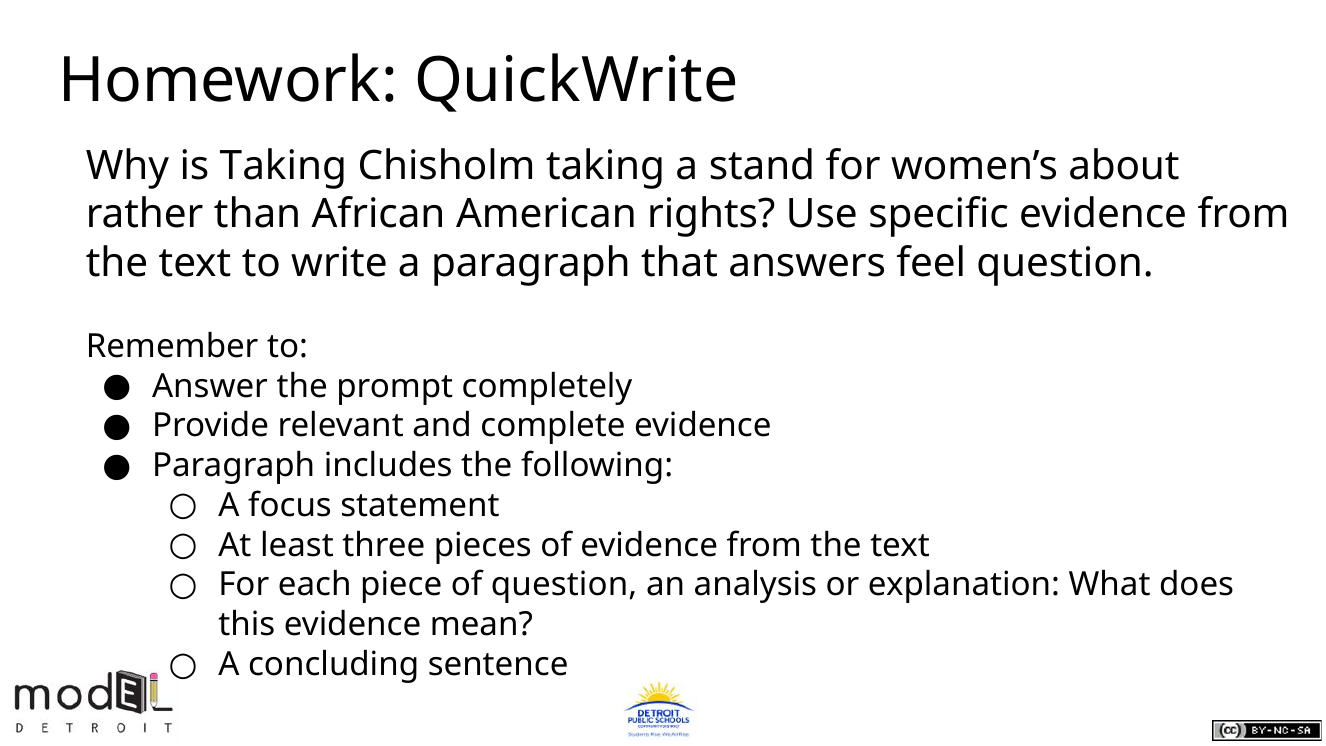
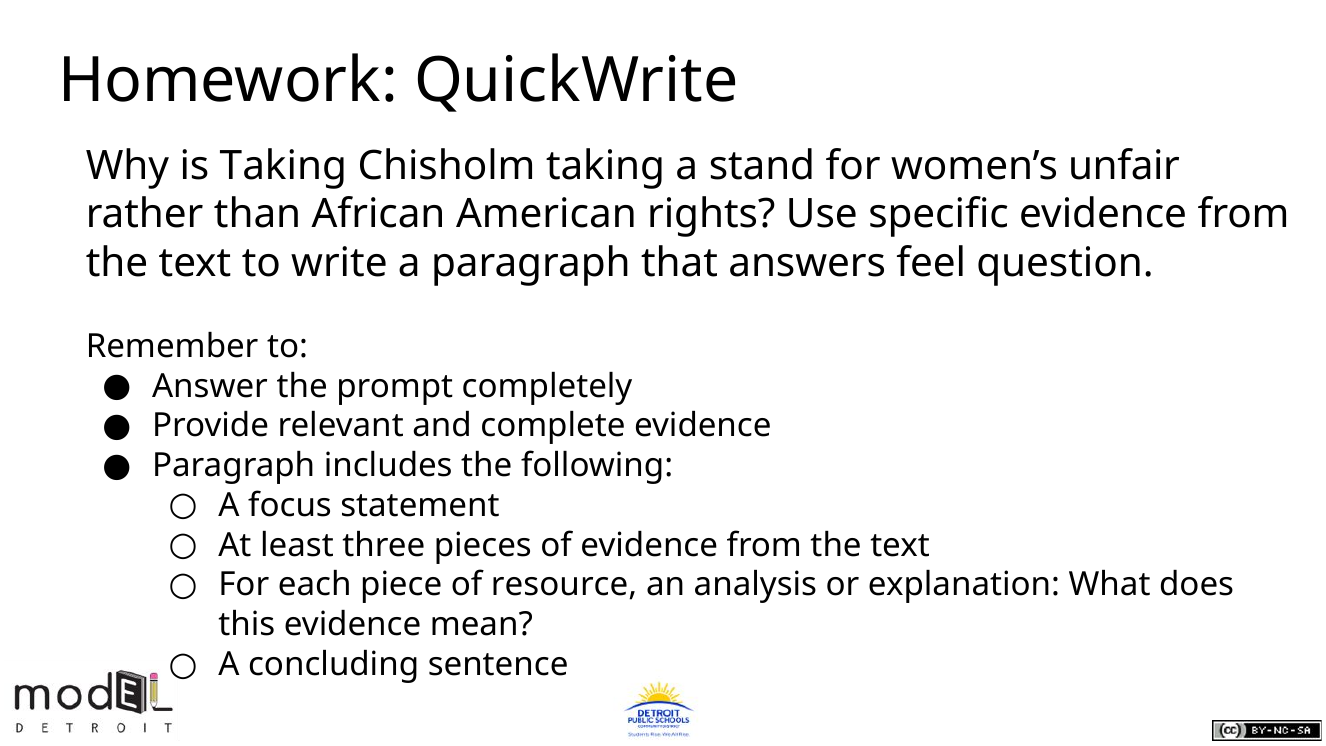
about: about -> unfair
of question: question -> resource
